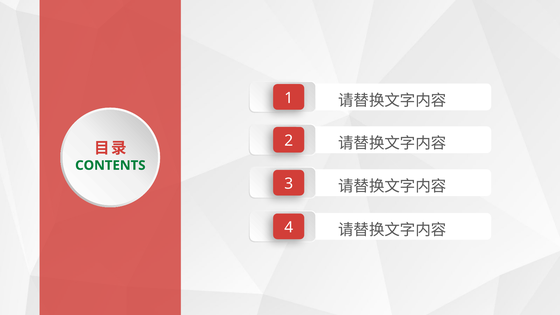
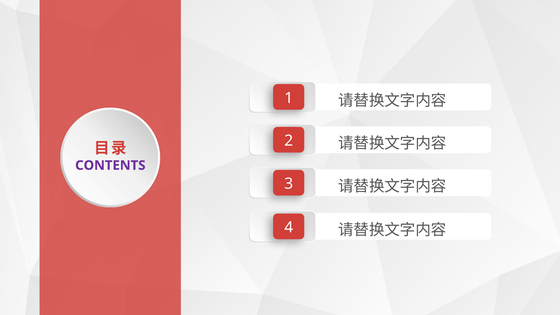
CONTENTS colour: green -> purple
